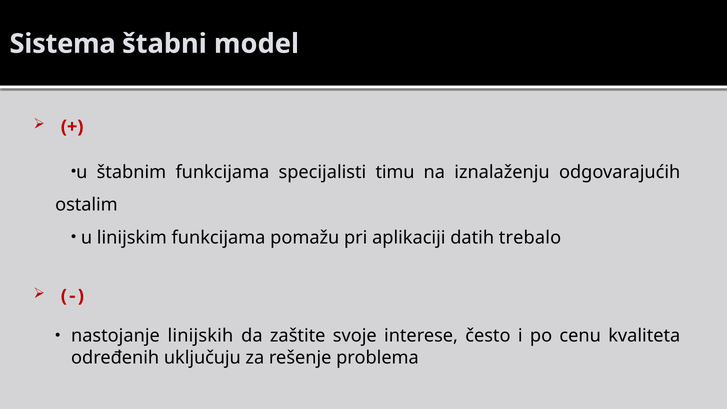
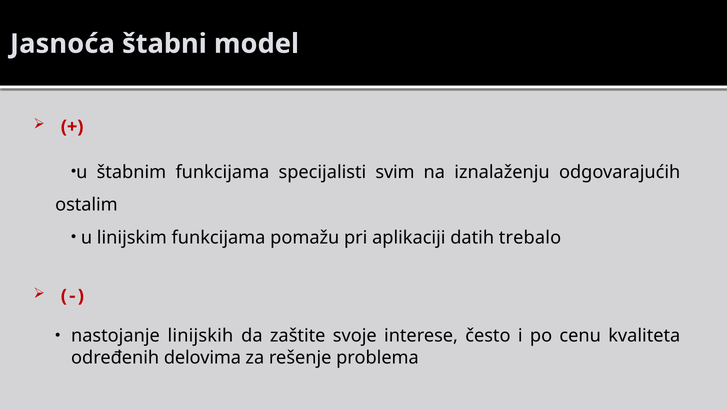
Sistema: Sistema -> Jasnoća
timu: timu -> svim
uključuju: uključuju -> delovima
